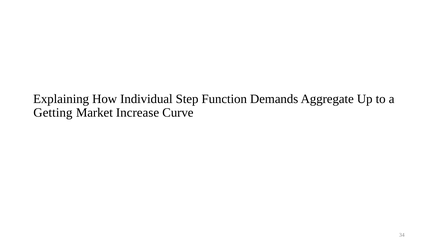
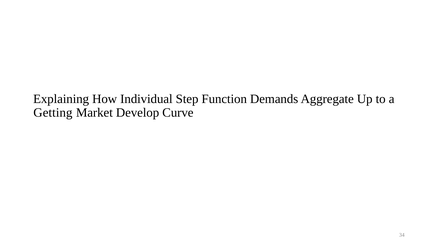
Increase: Increase -> Develop
